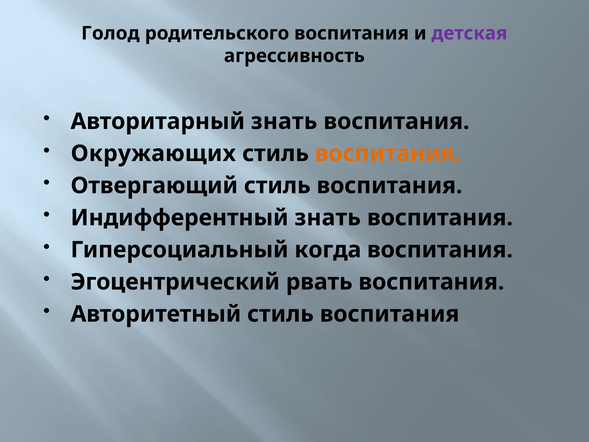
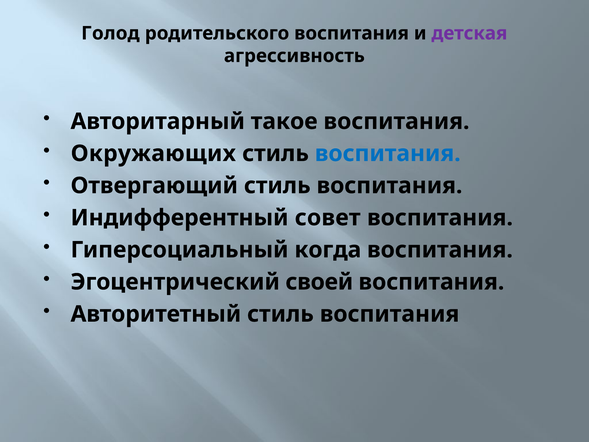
Авторитарный знать: знать -> такое
воспитания at (388, 153) colour: orange -> blue
Индифферентный знать: знать -> совет
рвать: рвать -> своей
